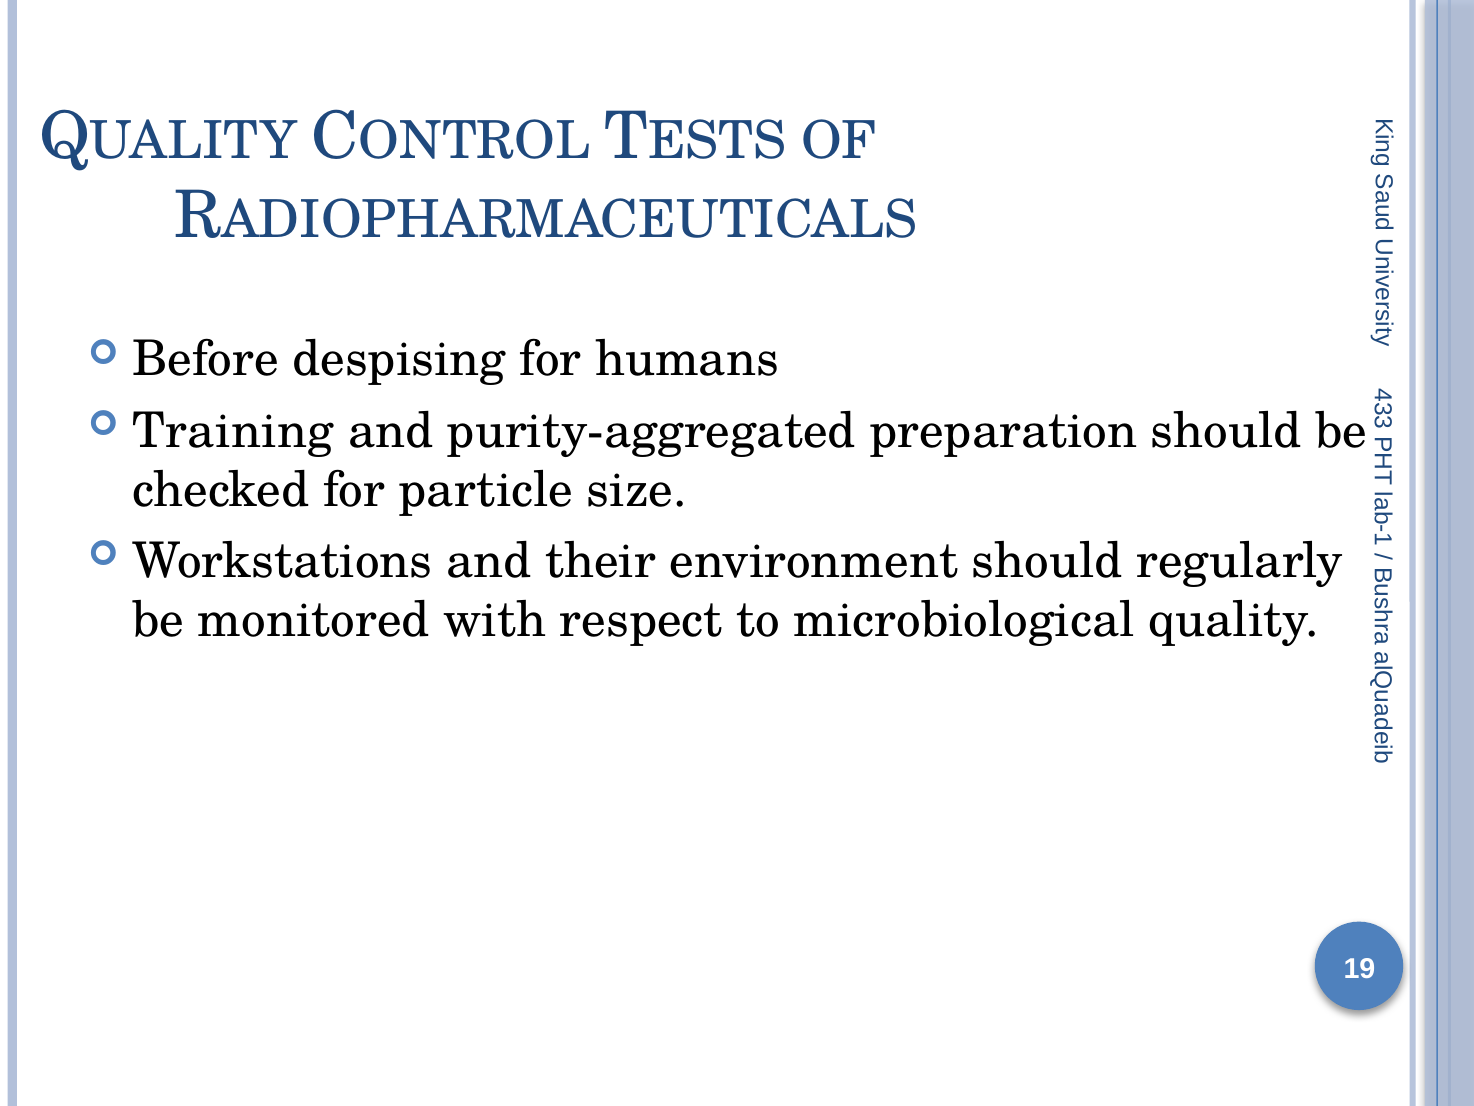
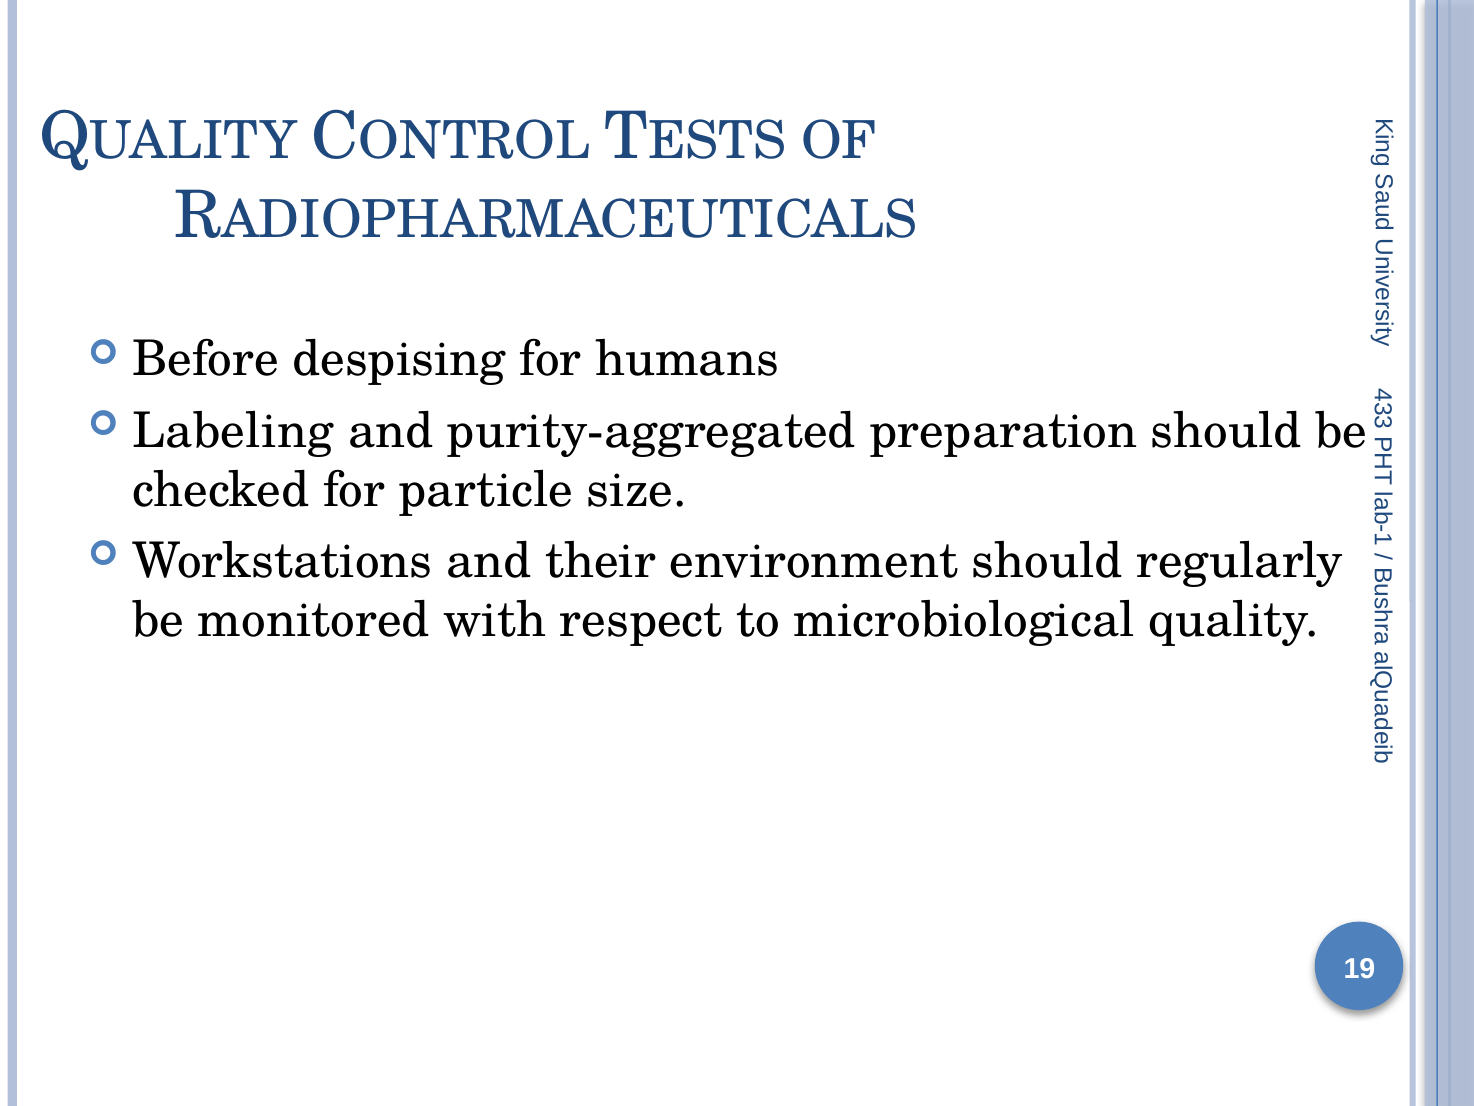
Training: Training -> Labeling
